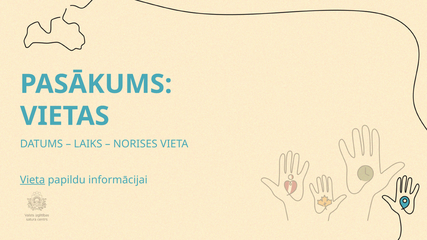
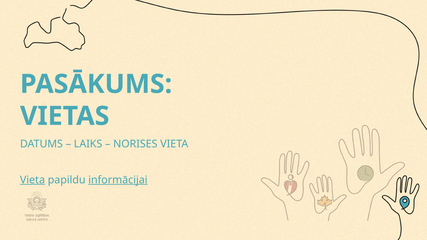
informācijai underline: none -> present
